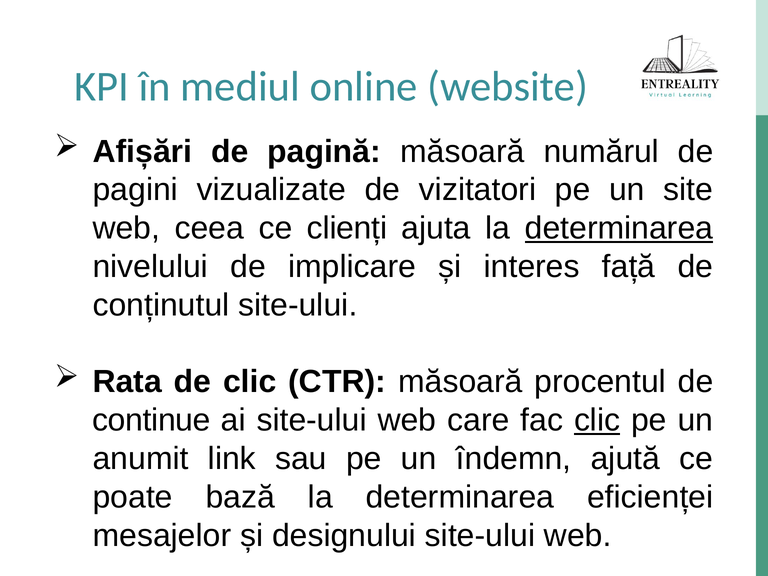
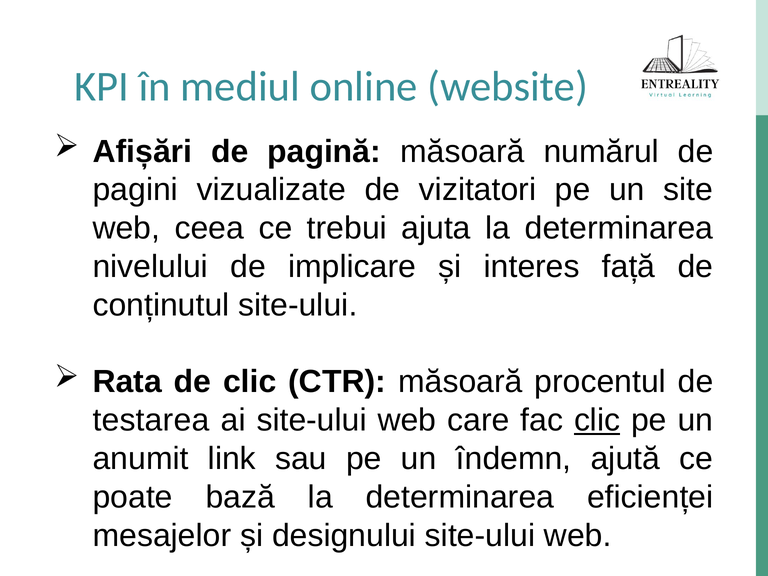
clienți: clienți -> trebui
determinarea at (619, 228) underline: present -> none
continue: continue -> testarea
